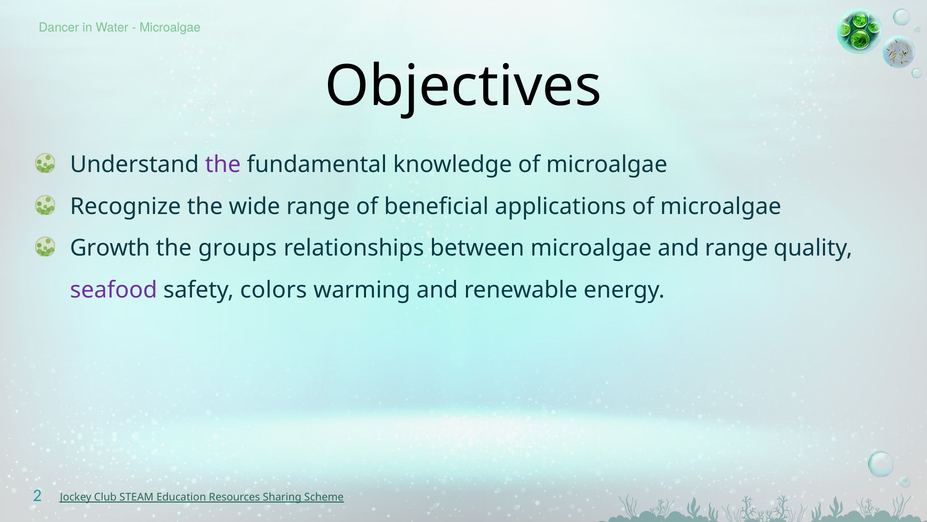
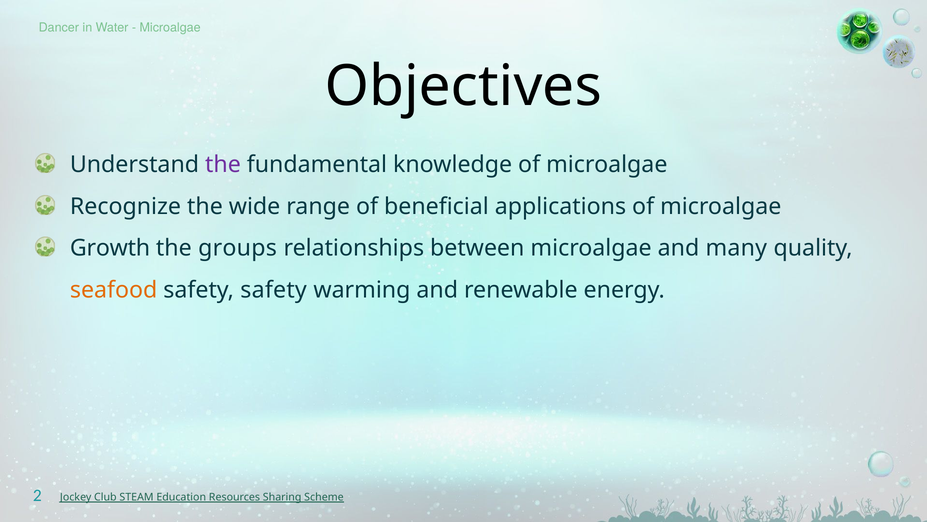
and range: range -> many
seafood colour: purple -> orange
safety colors: colors -> safety
